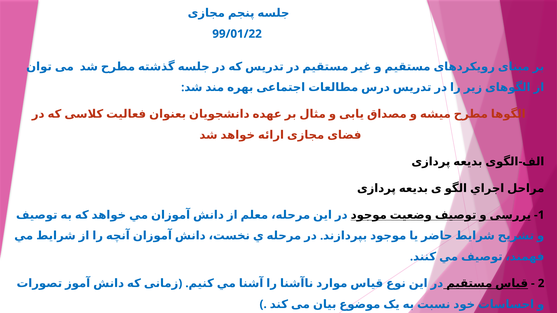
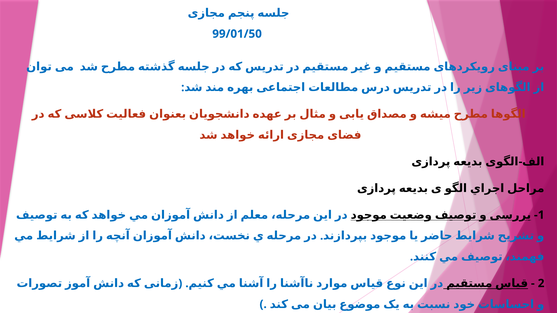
99/01/22: 99/01/22 -> 99/01/50
